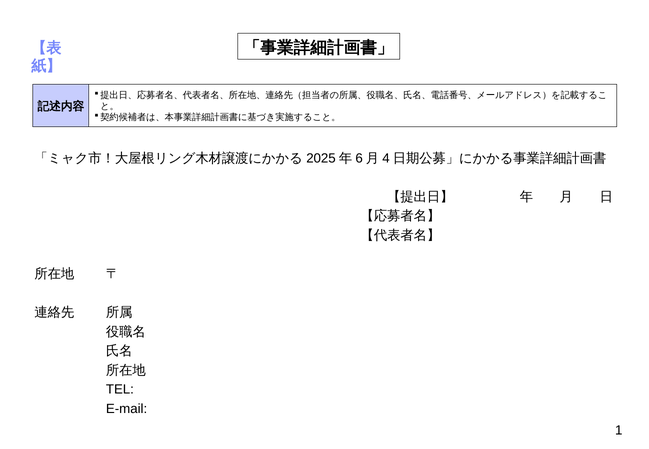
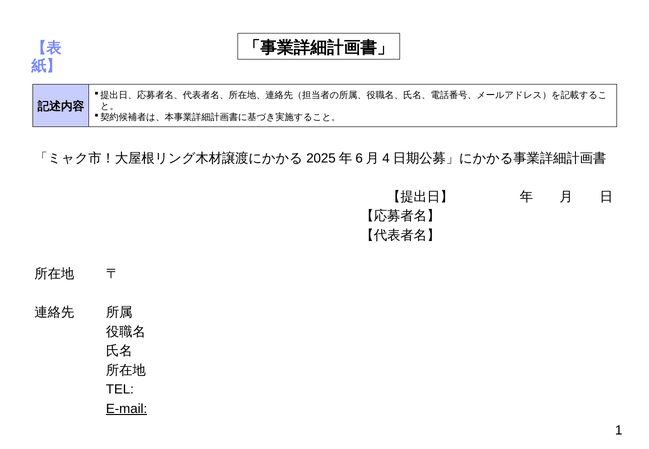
E-mail underline: none -> present
